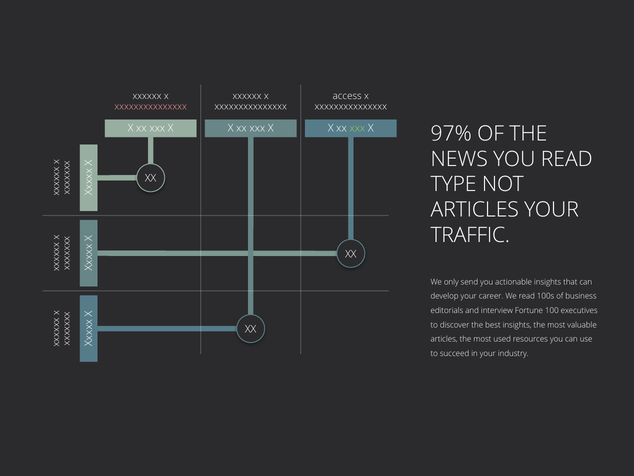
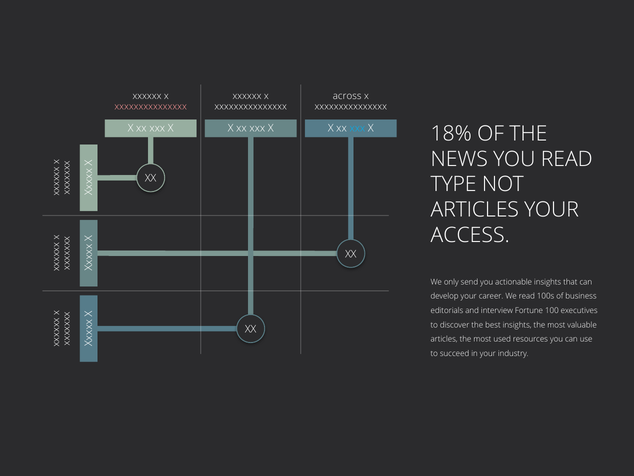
access: access -> across
xxx at (357, 128) colour: light green -> light blue
97%: 97% -> 18%
TRAFFIC: TRAFFIC -> ACCESS
